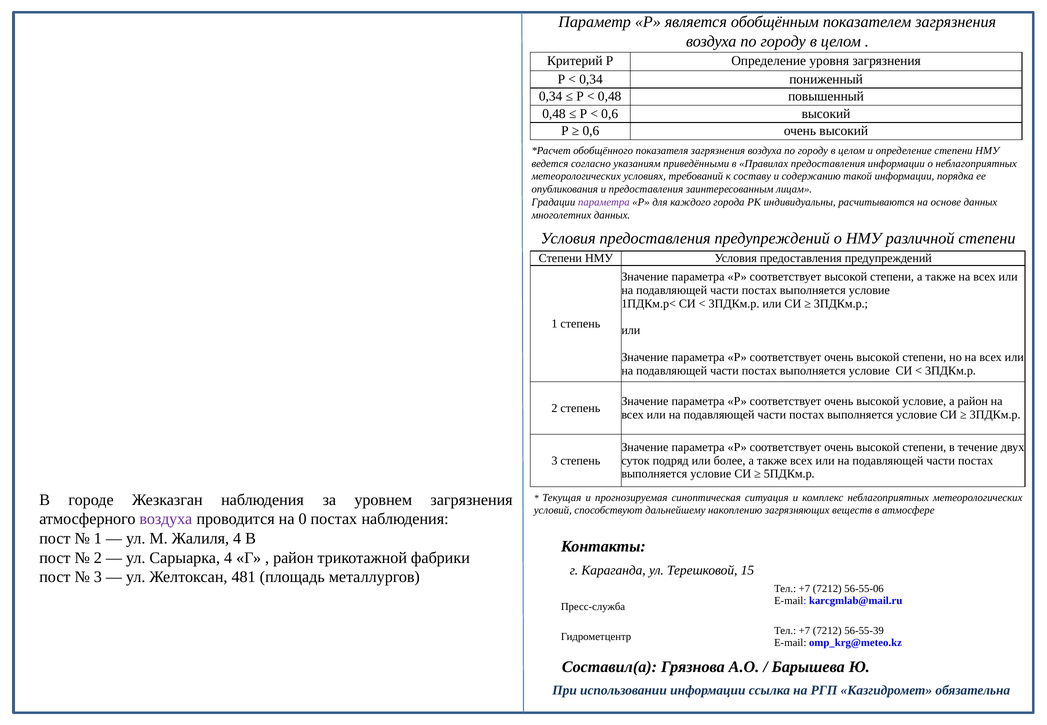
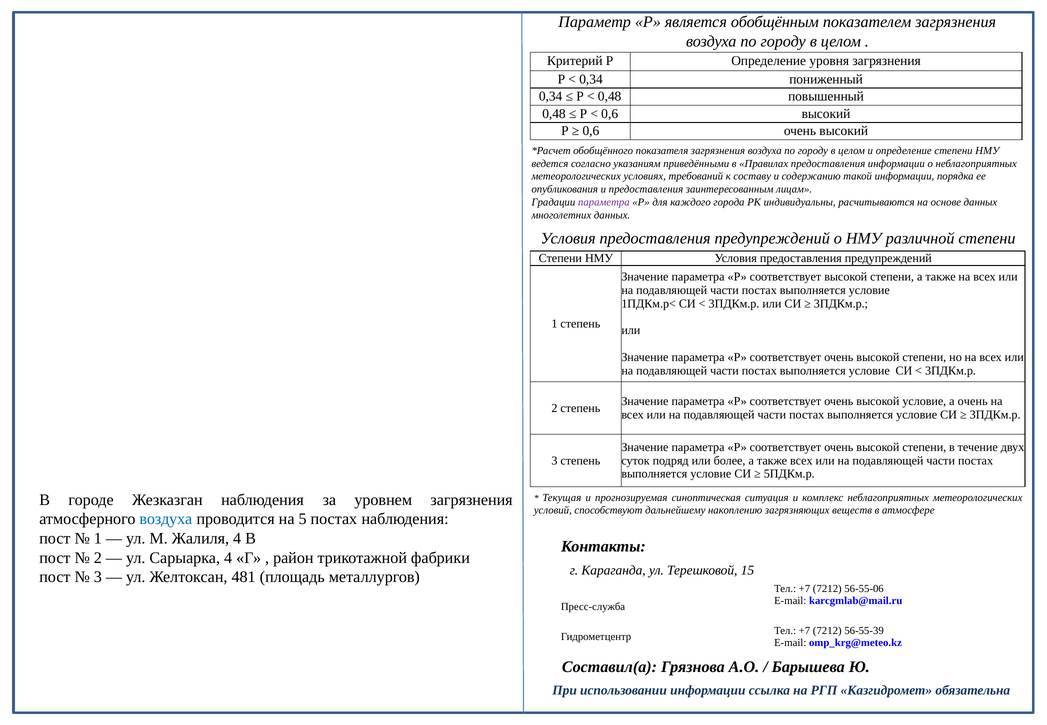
а район: район -> очень
воздуха at (166, 519) colour: purple -> blue
0: 0 -> 5
